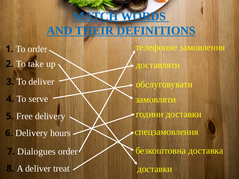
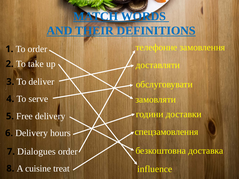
доставки at (155, 169): доставки -> influence
A deliver: deliver -> cuisine
